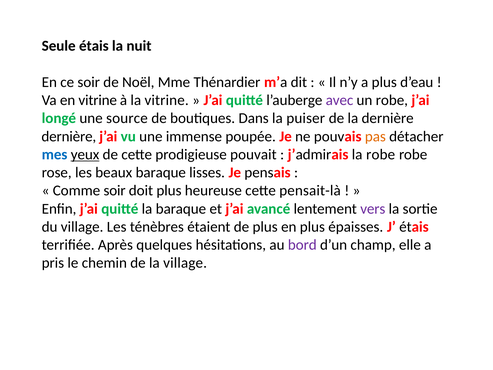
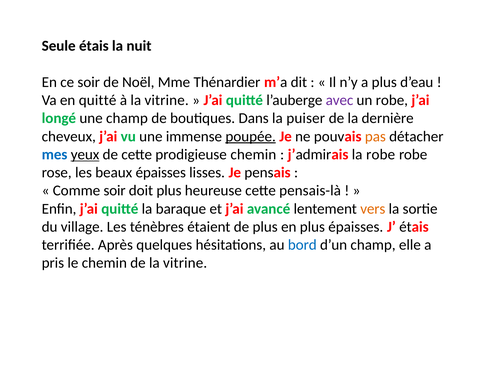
en vitrine: vitrine -> quitté
une source: source -> champ
dernière at (69, 136): dernière -> cheveux
poupée underline: none -> present
prodigieuse pouvait: pouvait -> chemin
beaux baraque: baraque -> épaisses
pensait-là: pensait-là -> pensais-là
vers colour: purple -> orange
bord colour: purple -> blue
de la village: village -> vitrine
